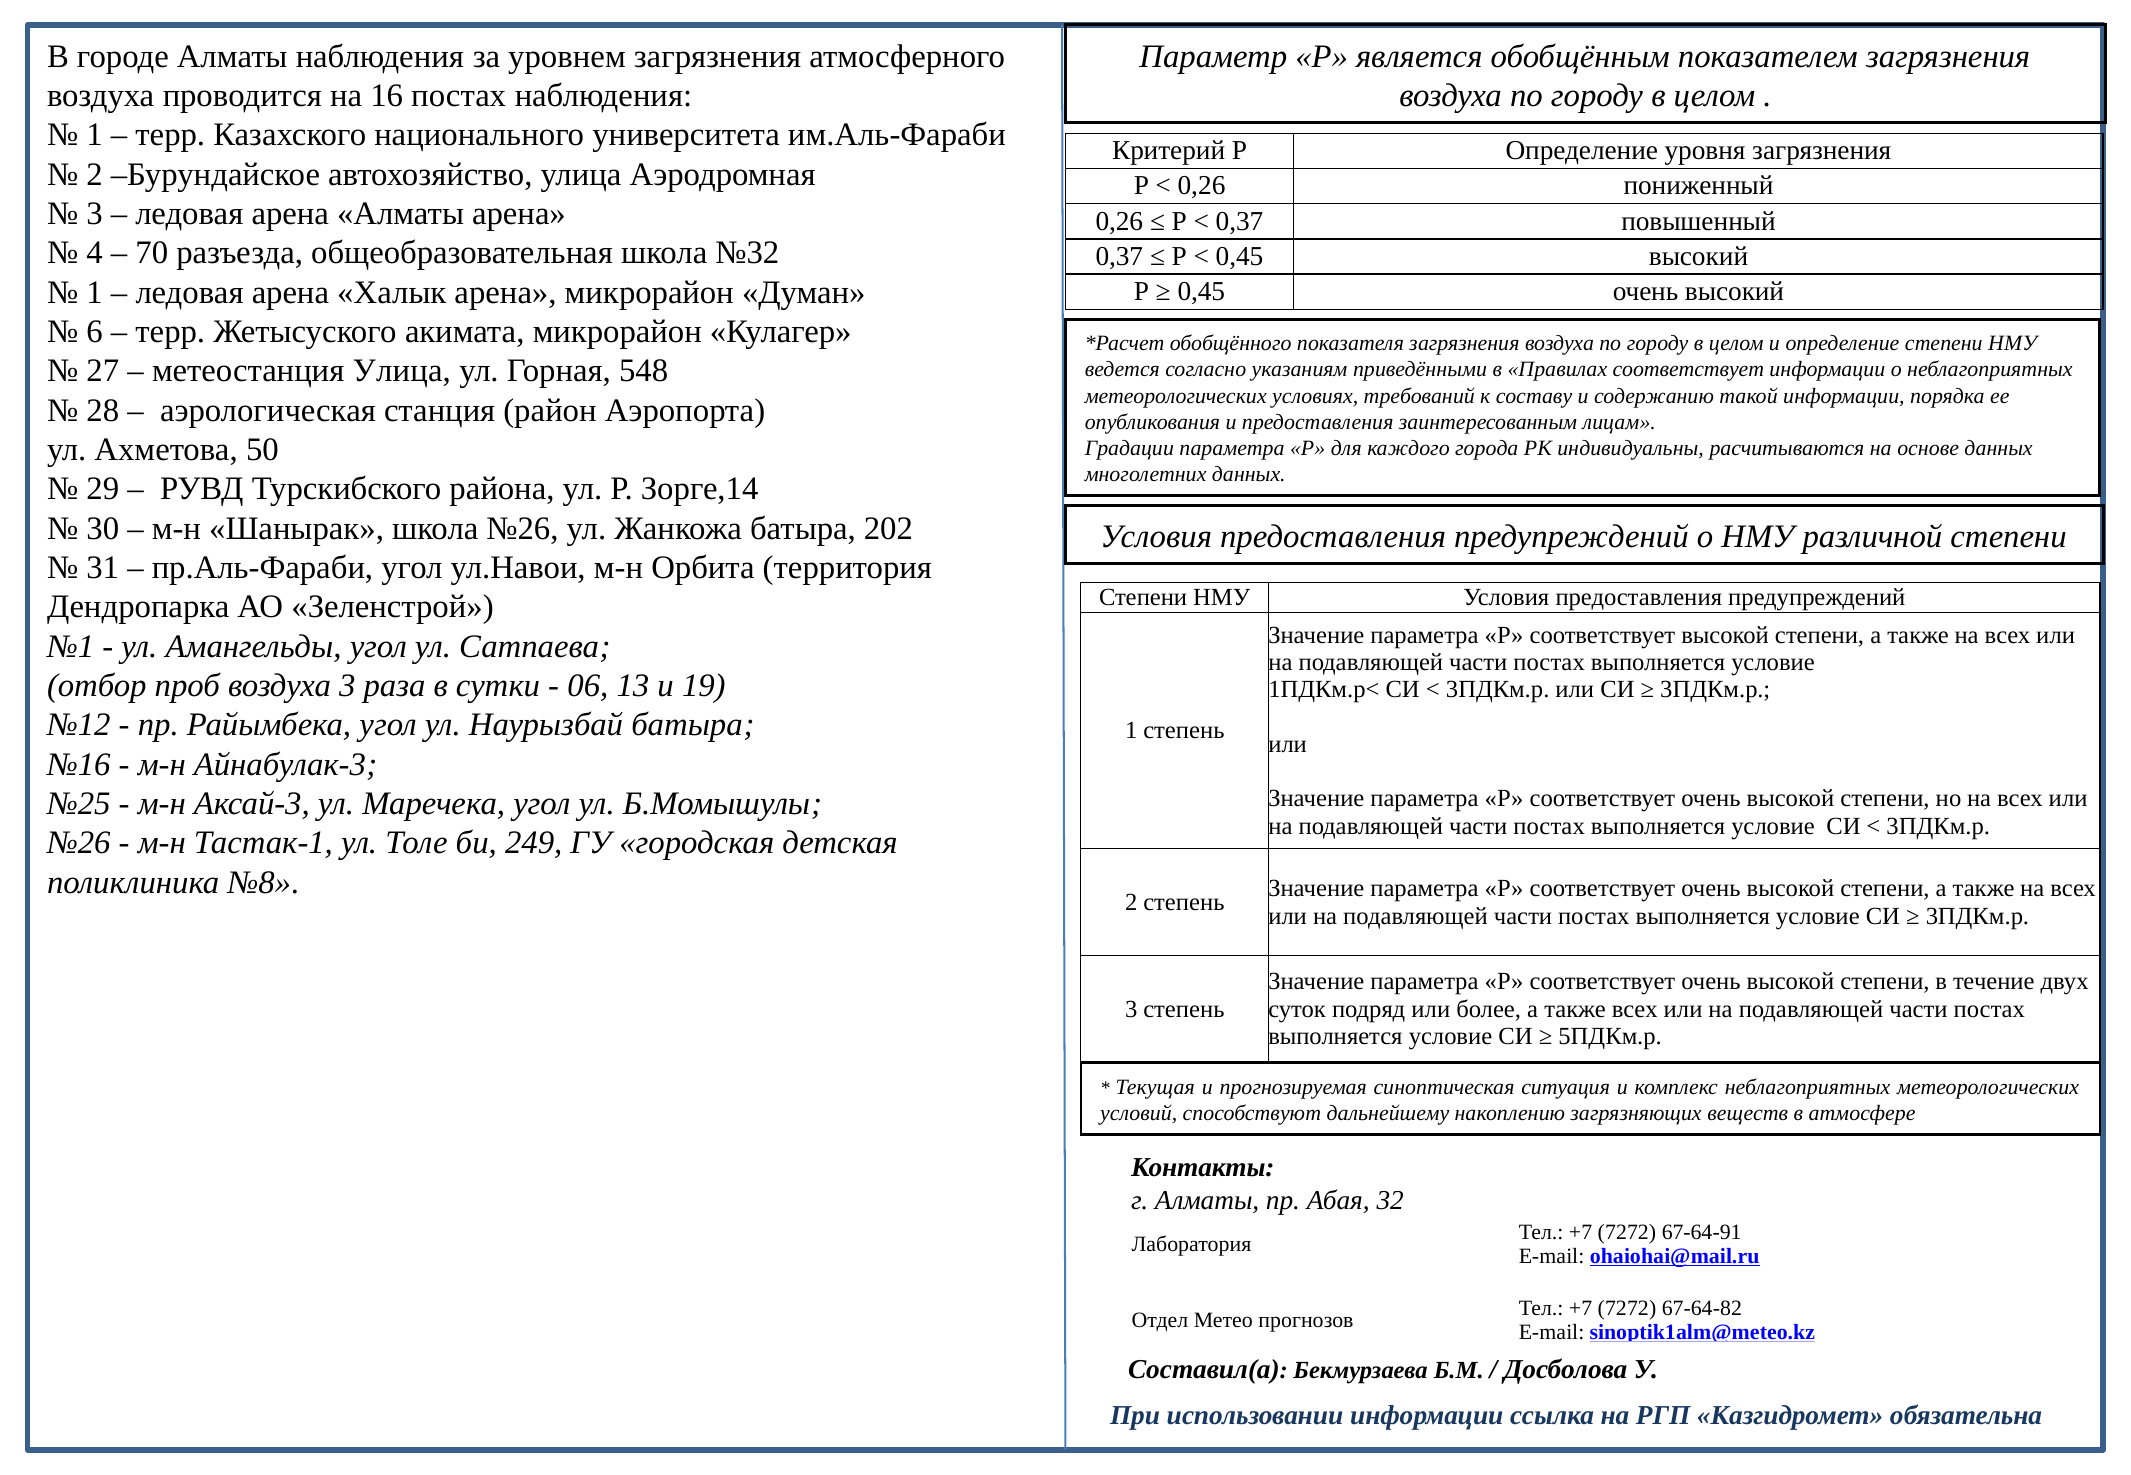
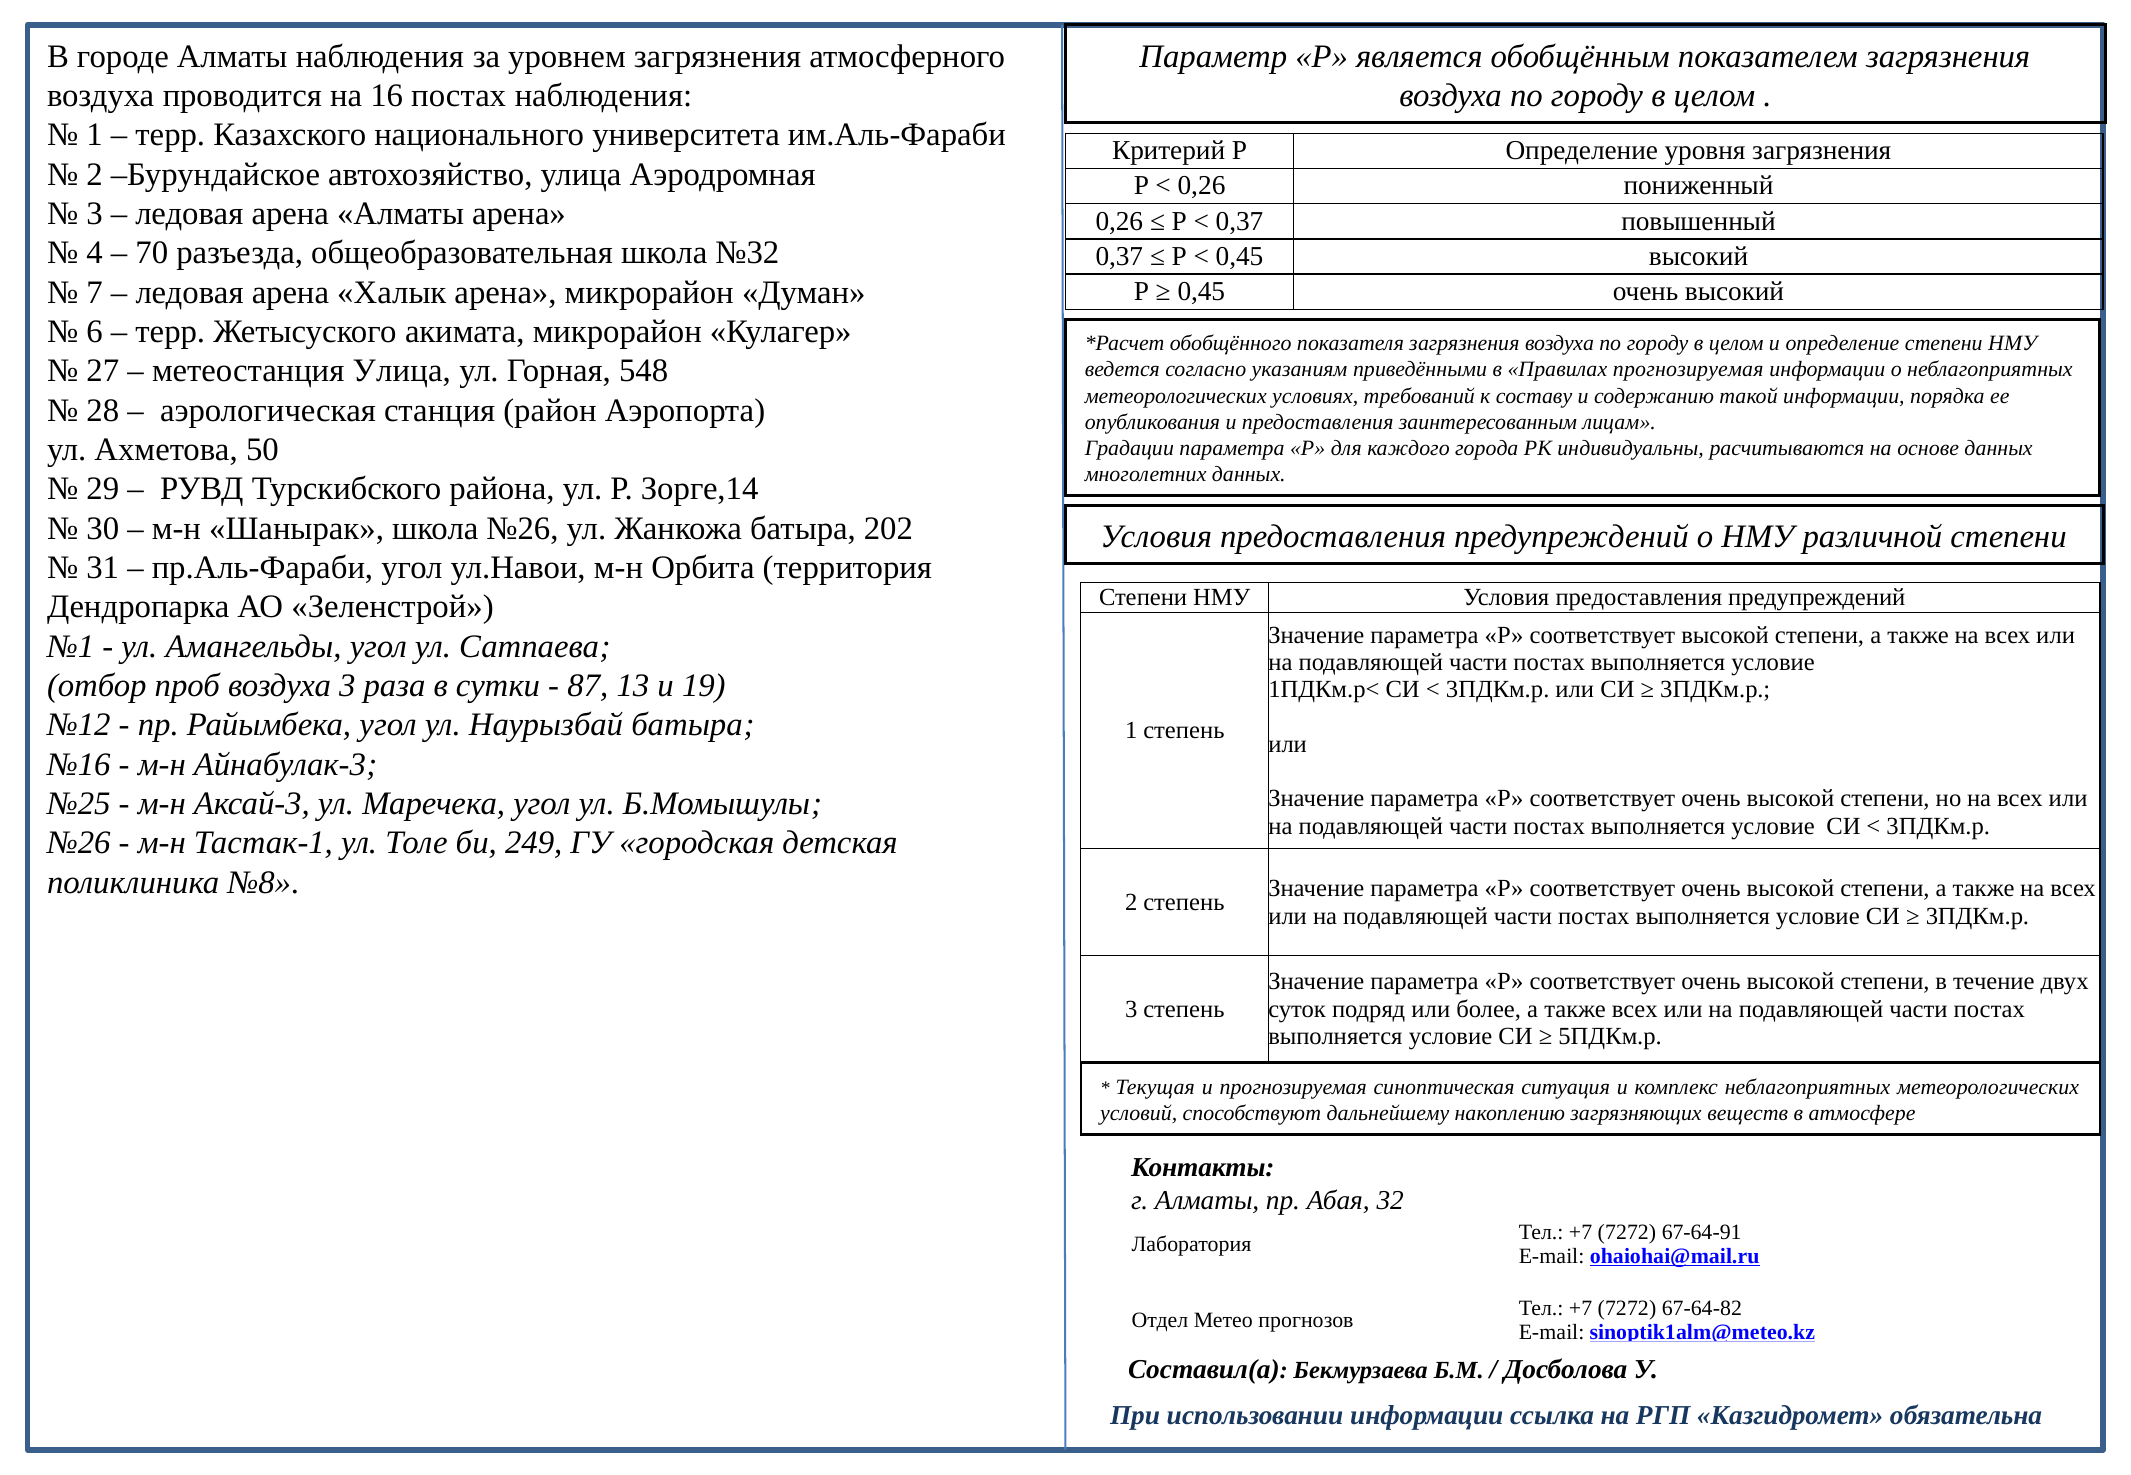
1 at (95, 293): 1 -> 7
Правилах соответствует: соответствует -> прогнозируемая
06: 06 -> 87
